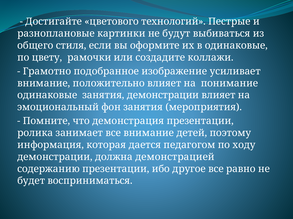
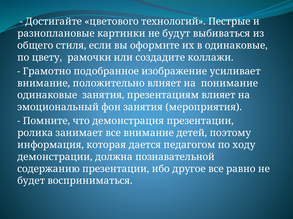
занятия демонстрации: демонстрации -> презентациям
демонстрацией: демонстрацией -> познавательной
